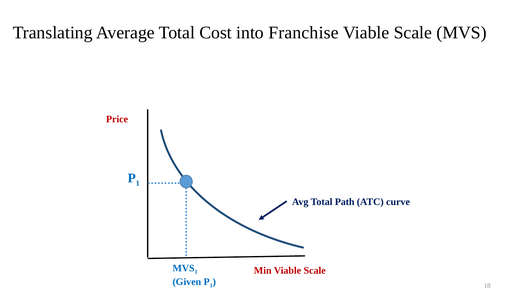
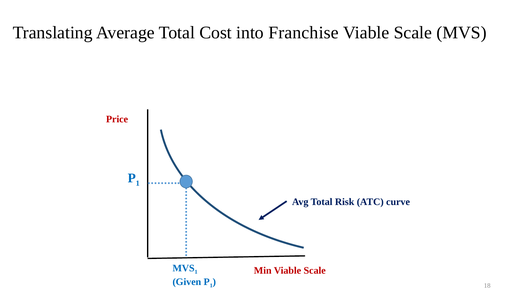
Path: Path -> Risk
